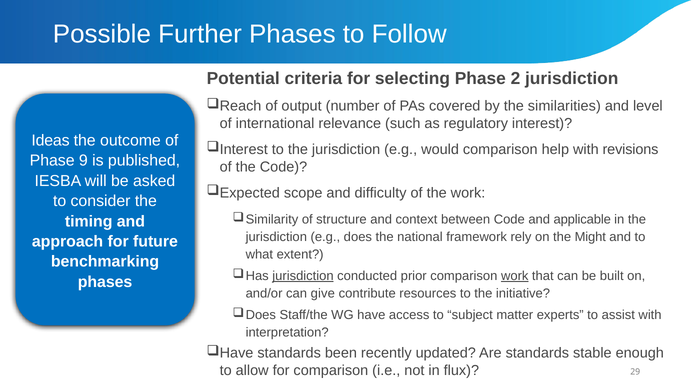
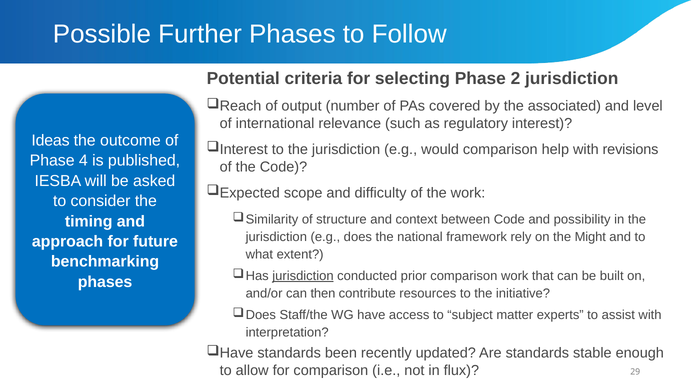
similarities: similarities -> associated
9: 9 -> 4
applicable: applicable -> possibility
work at (515, 276) underline: present -> none
give: give -> then
